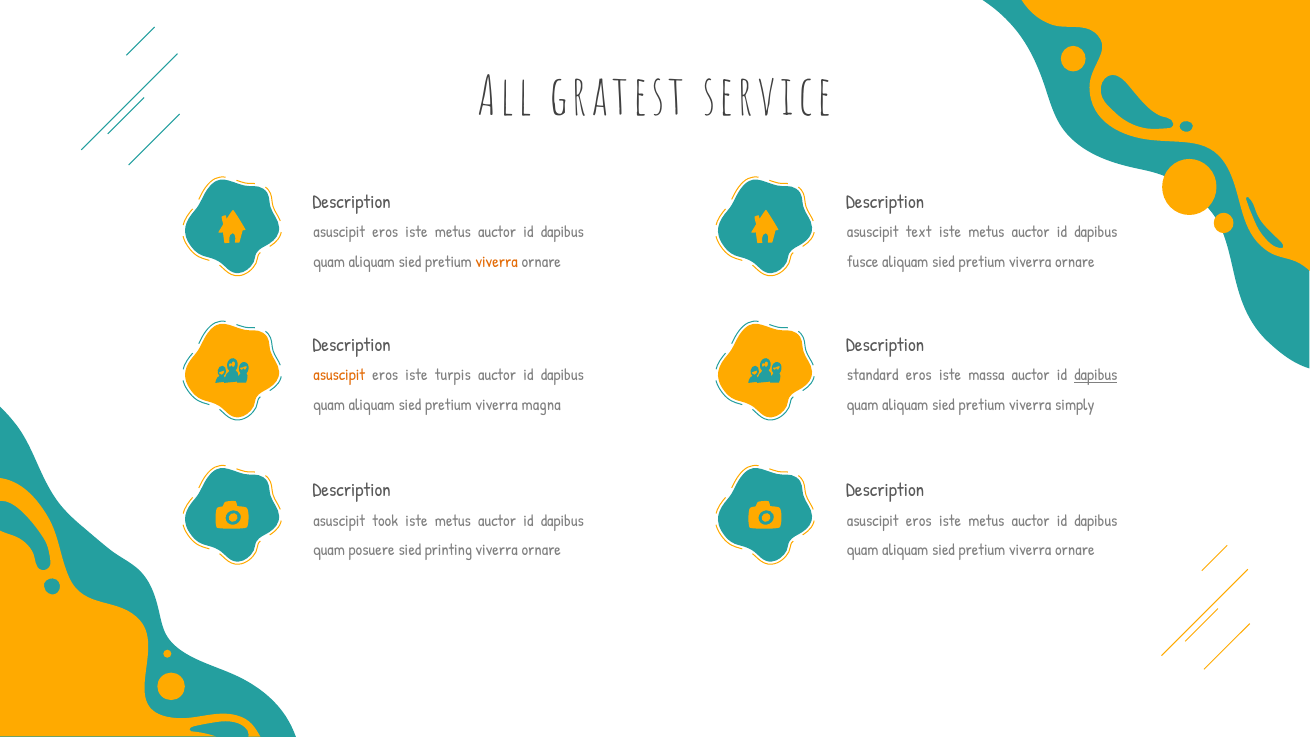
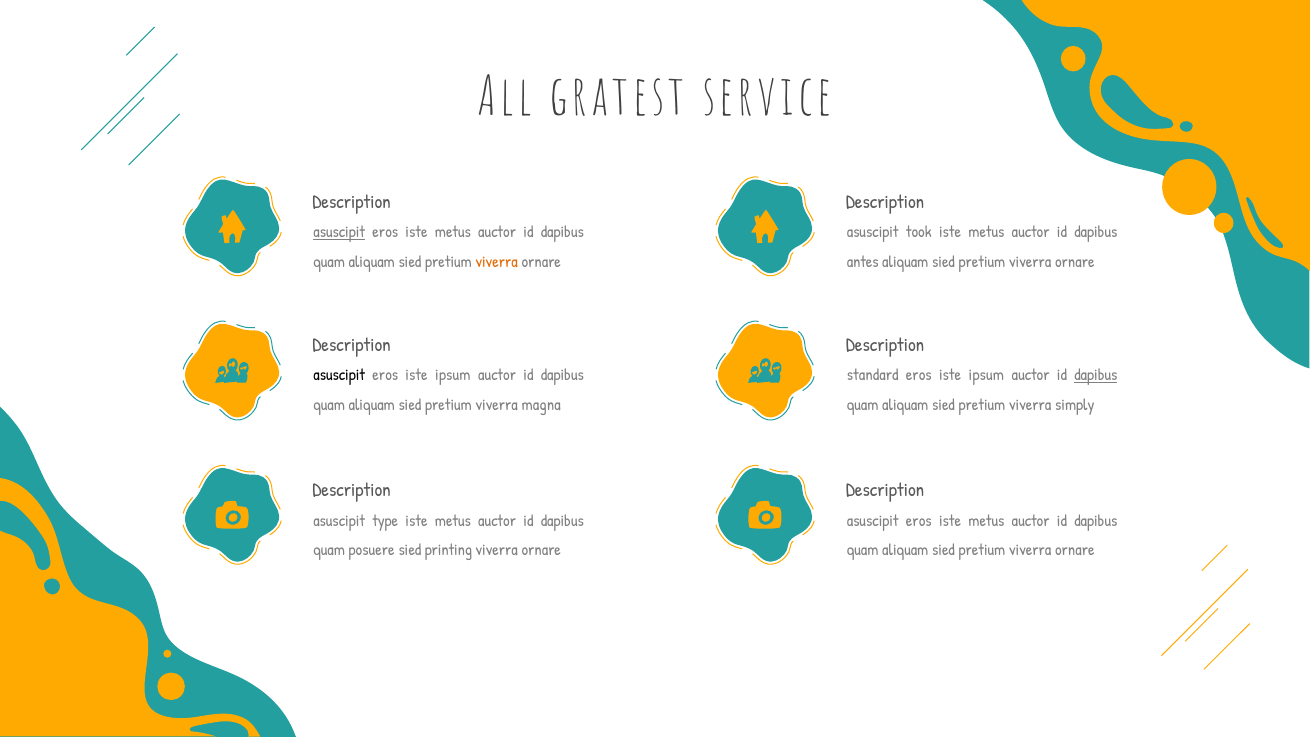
asuscipit at (339, 232) underline: none -> present
text: text -> took
fusce: fusce -> antes
asuscipit at (339, 375) colour: orange -> black
turpis at (453, 375): turpis -> ipsum
massa at (987, 375): massa -> ipsum
took: took -> type
